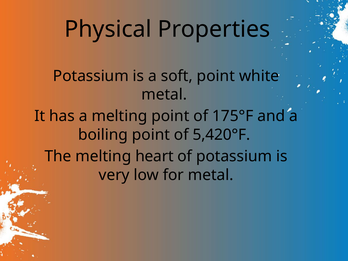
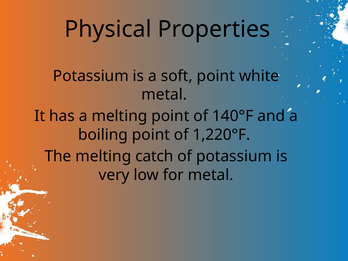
175°F: 175°F -> 140°F
5,420°F: 5,420°F -> 1,220°F
heart: heart -> catch
